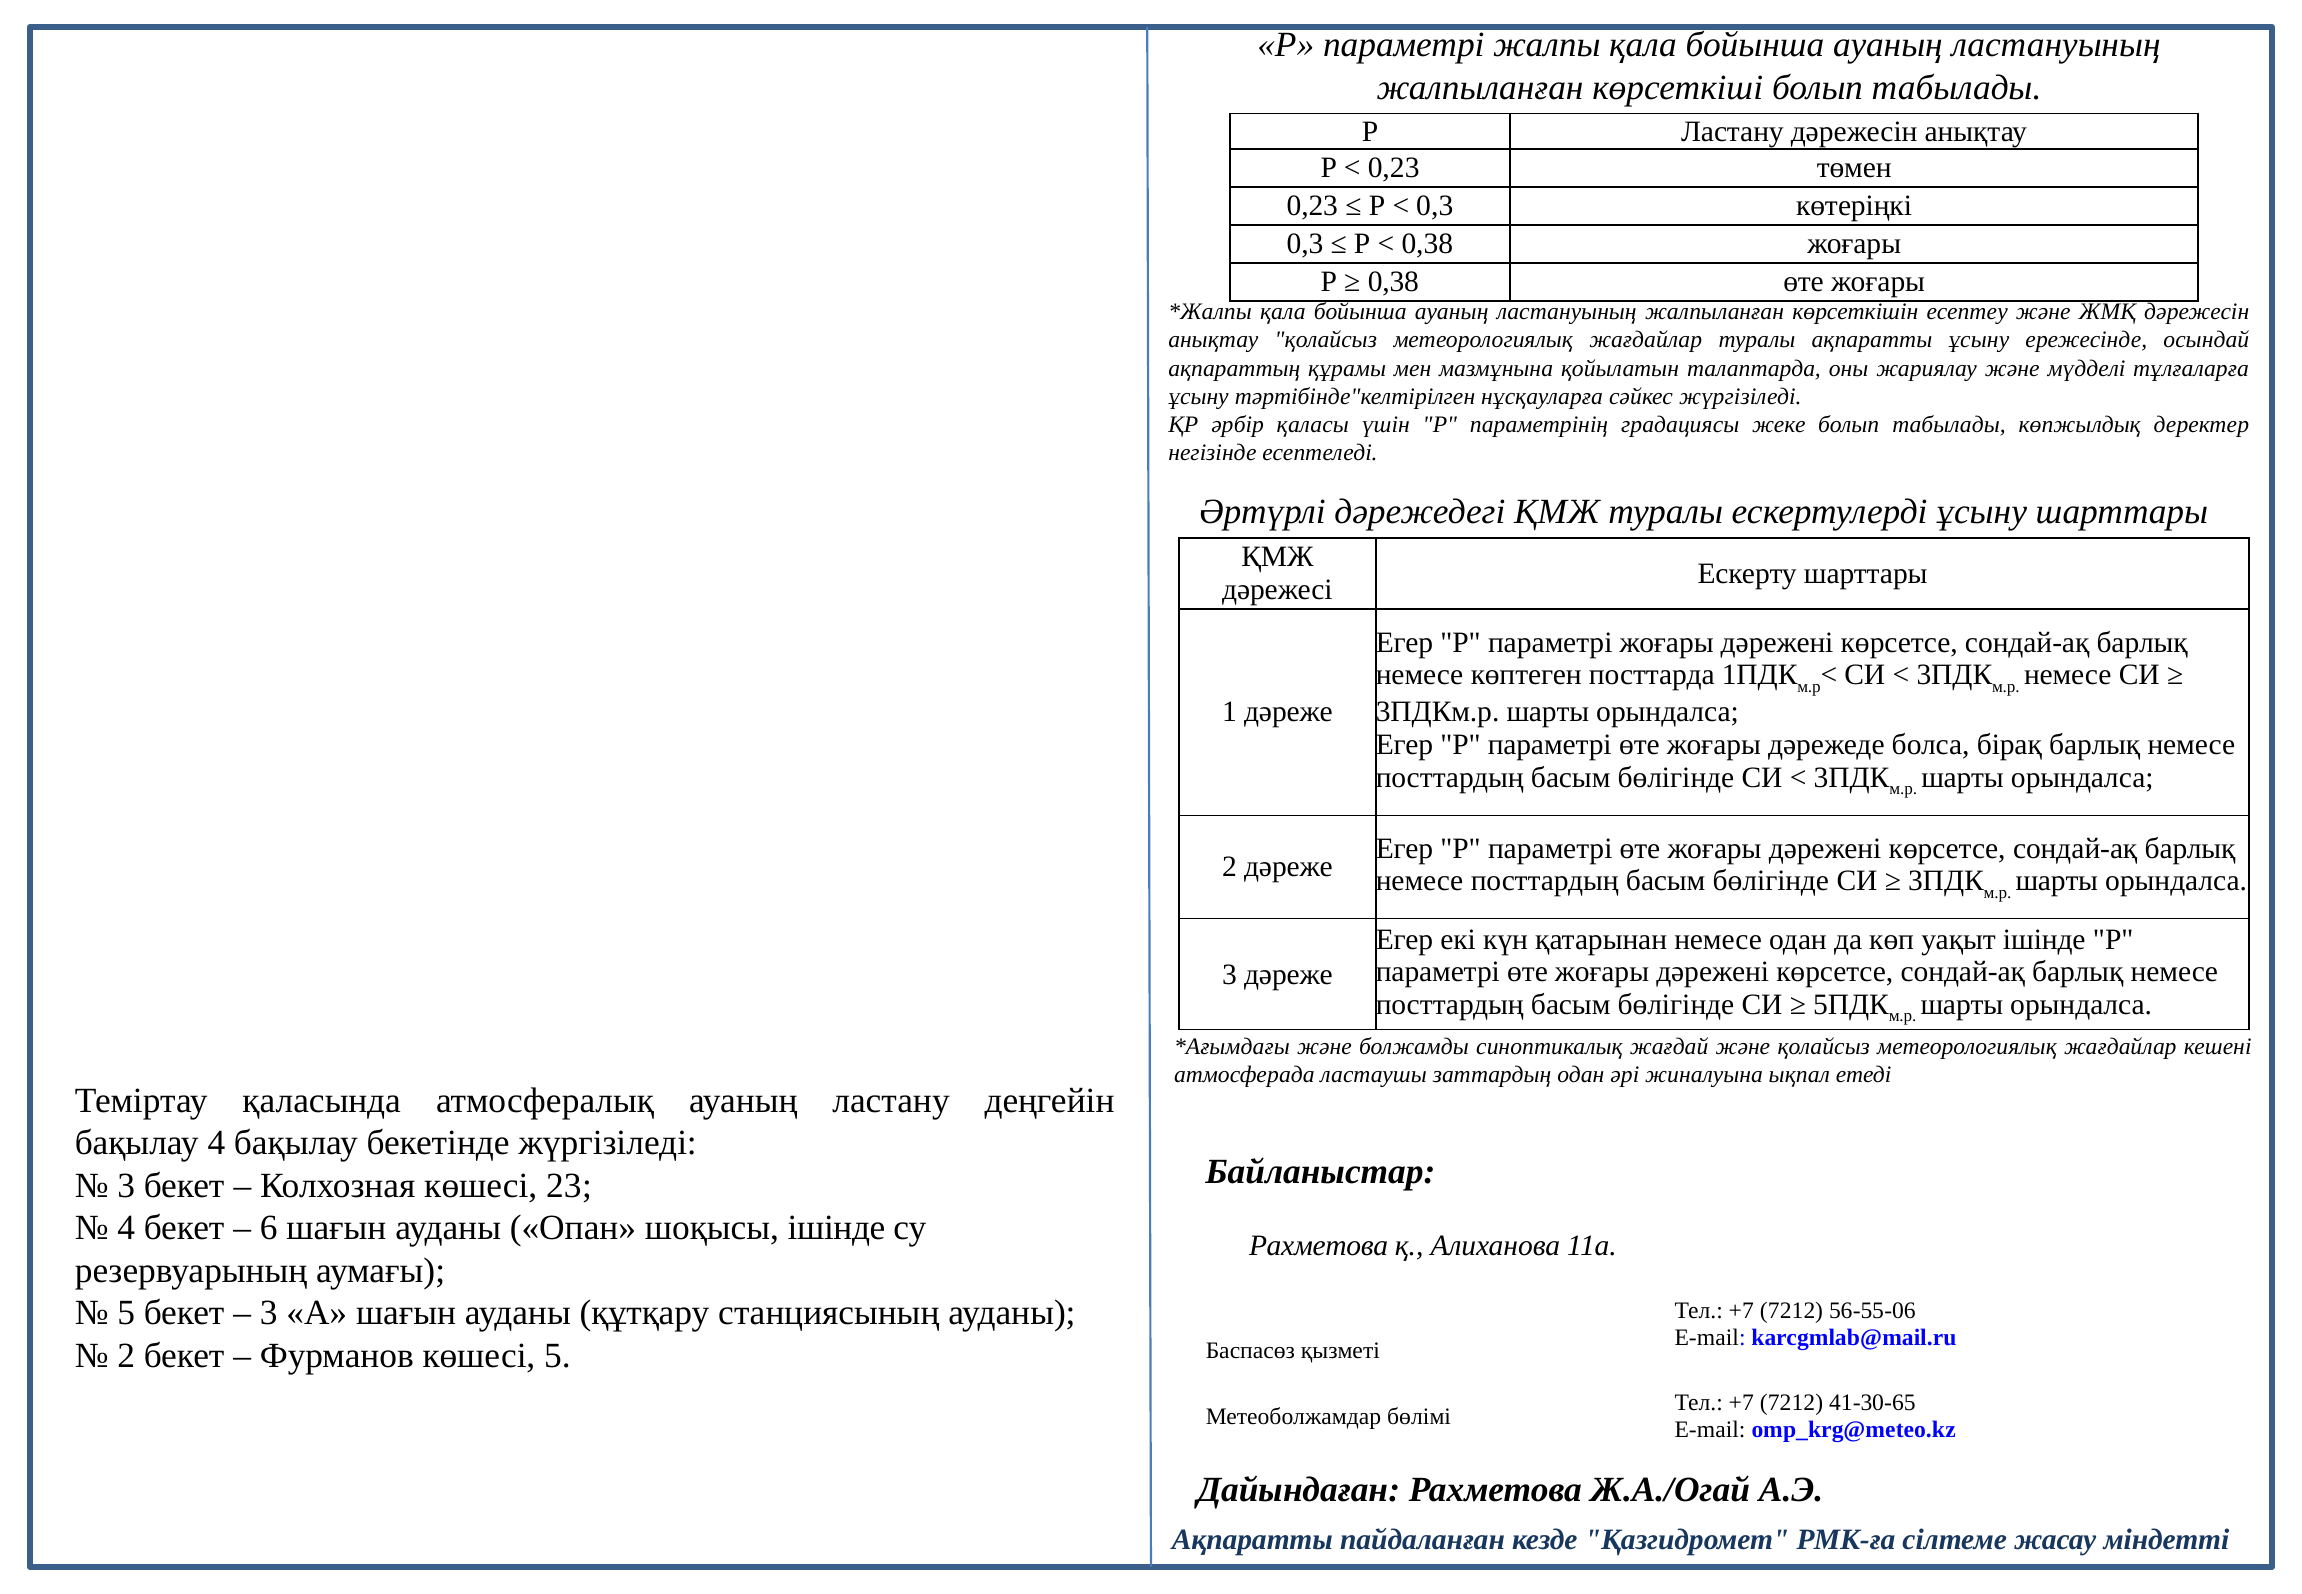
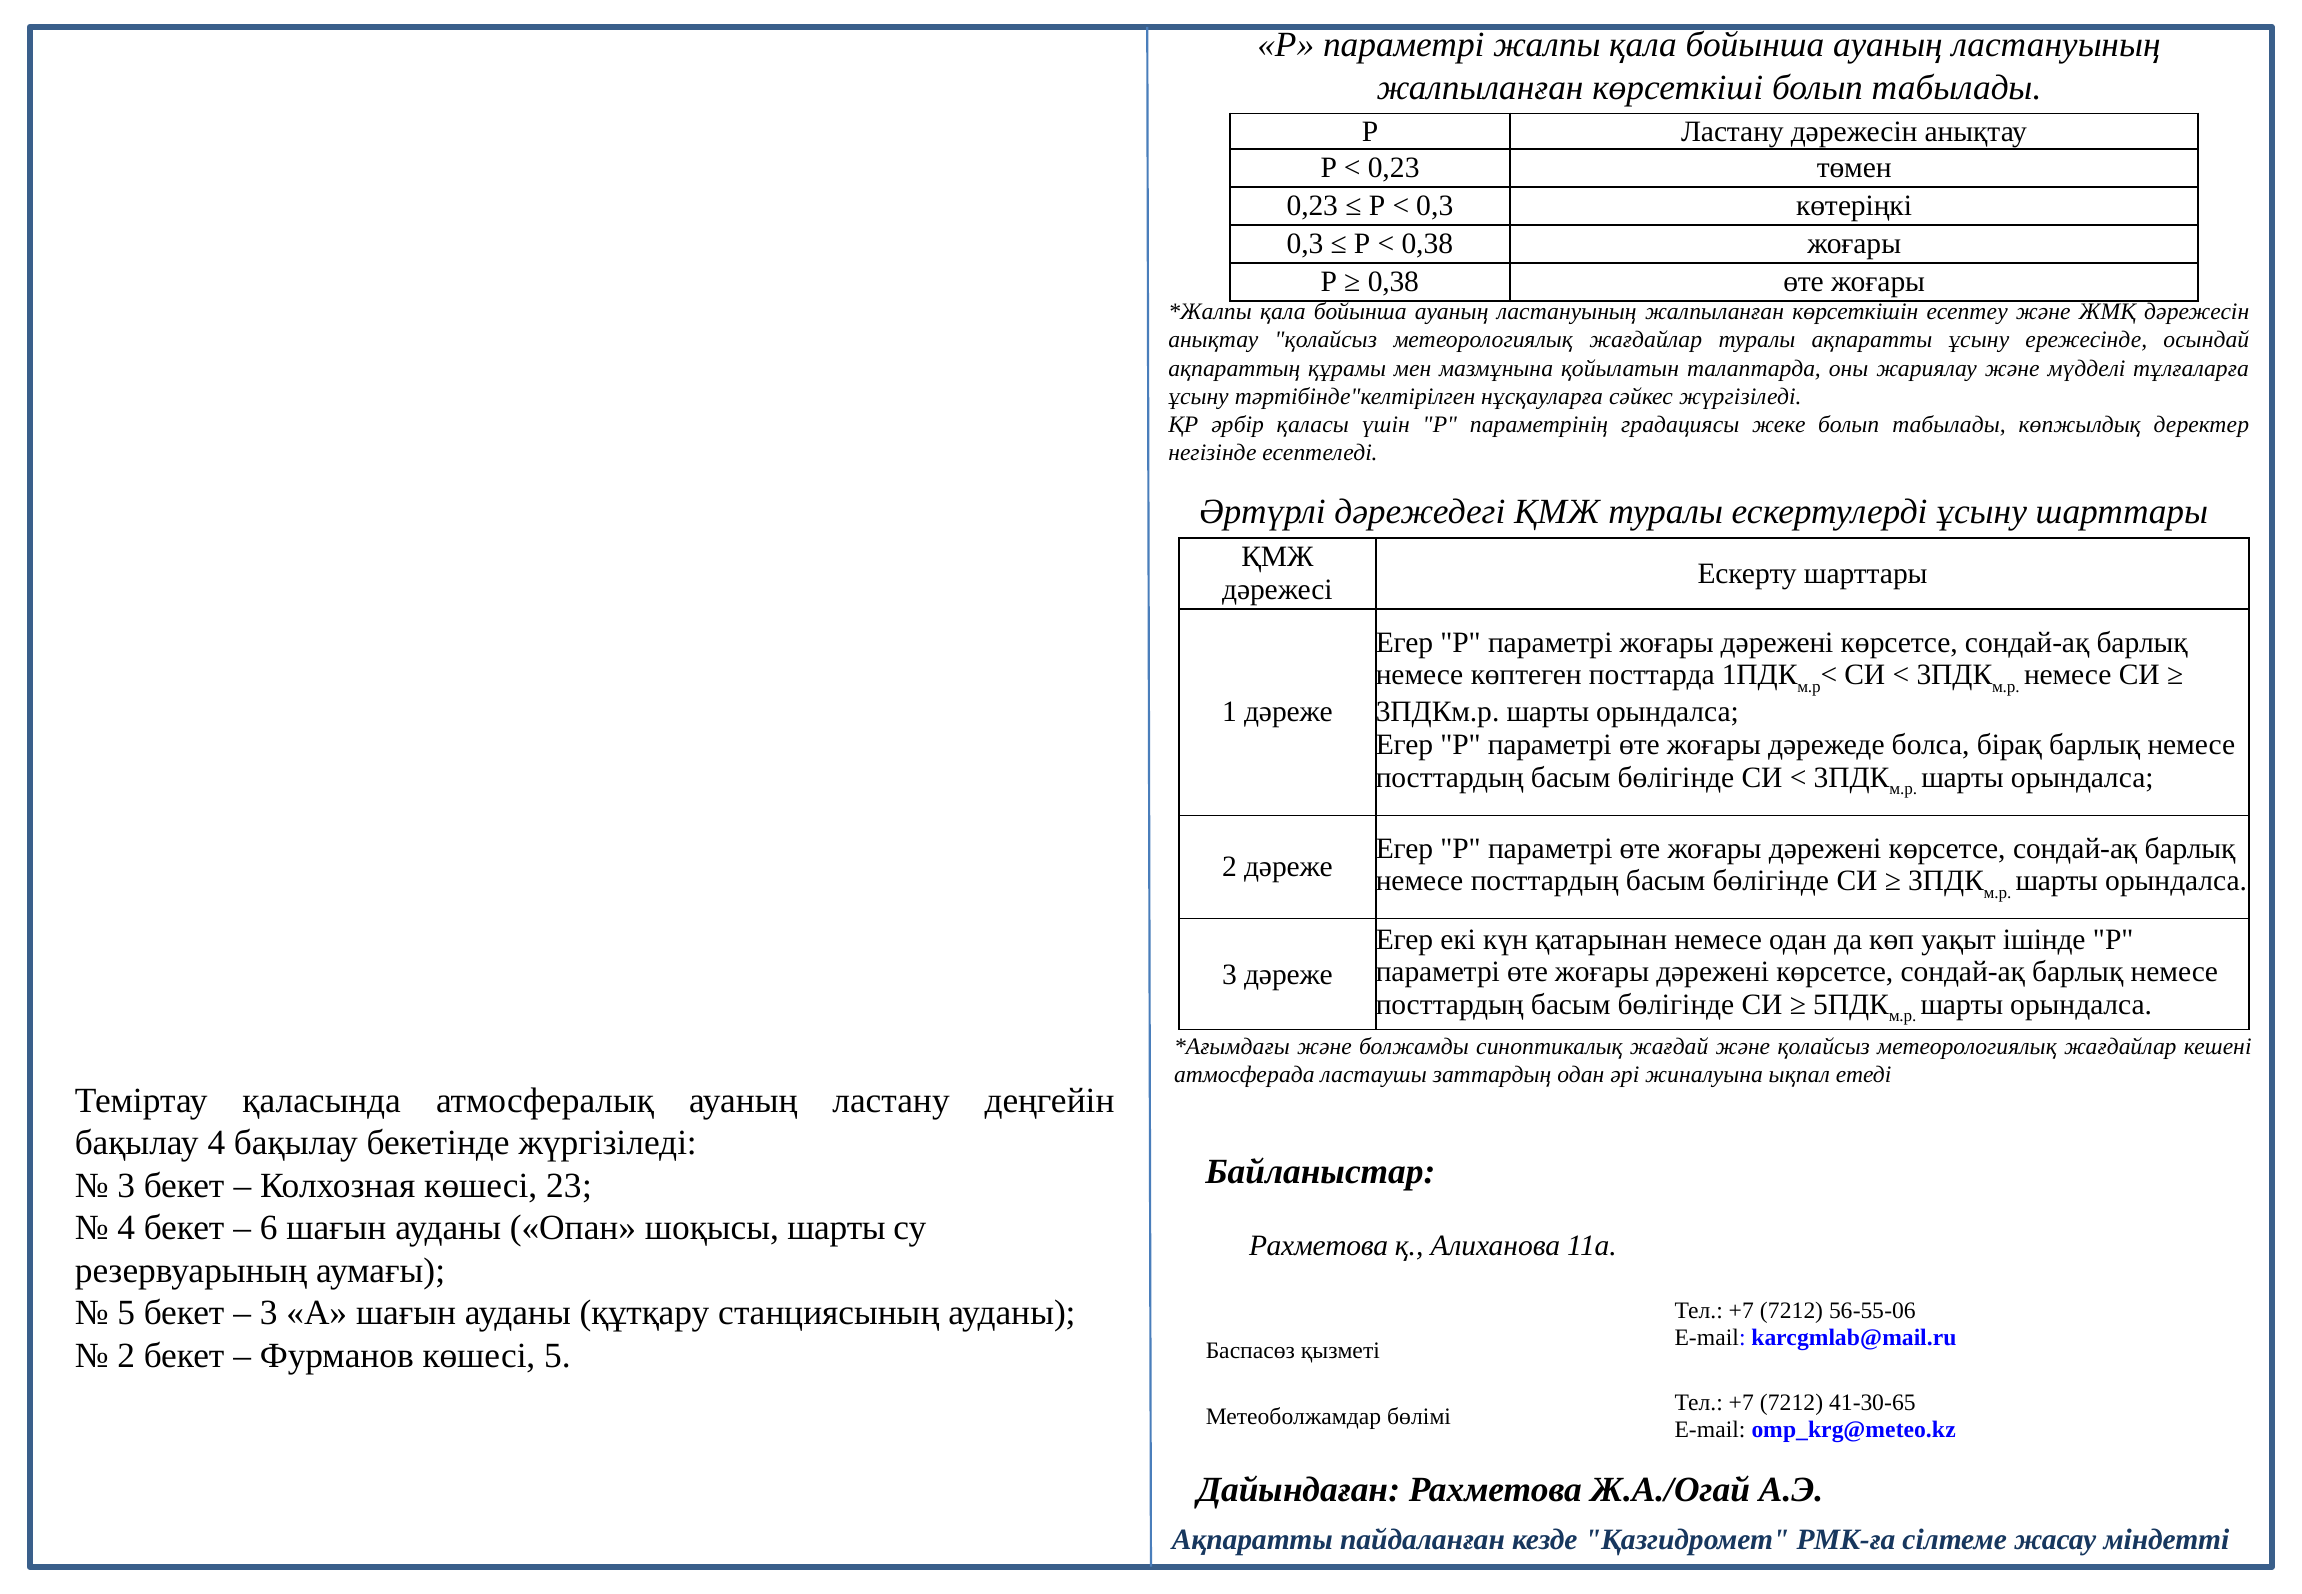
шоқысы ішінде: ішінде -> шарты
